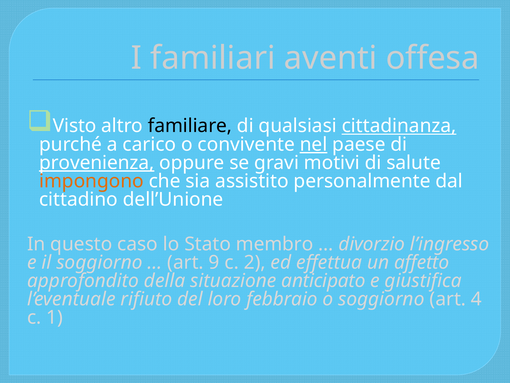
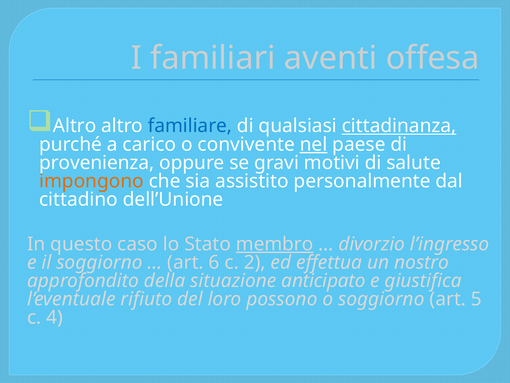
Visto at (75, 126): Visto -> Altro
familiare colour: black -> blue
provenienza underline: present -> none
membro underline: none -> present
9: 9 -> 6
affetto: affetto -> nostro
febbraio: febbraio -> possono
4: 4 -> 5
1: 1 -> 4
